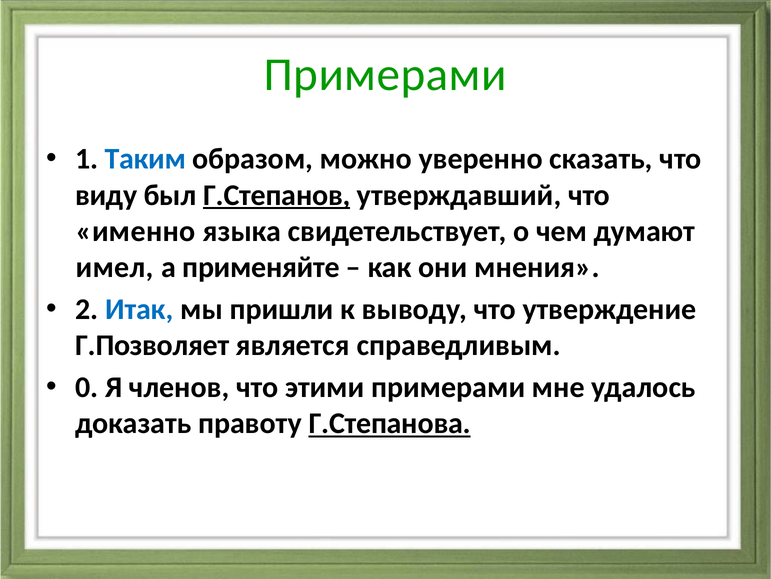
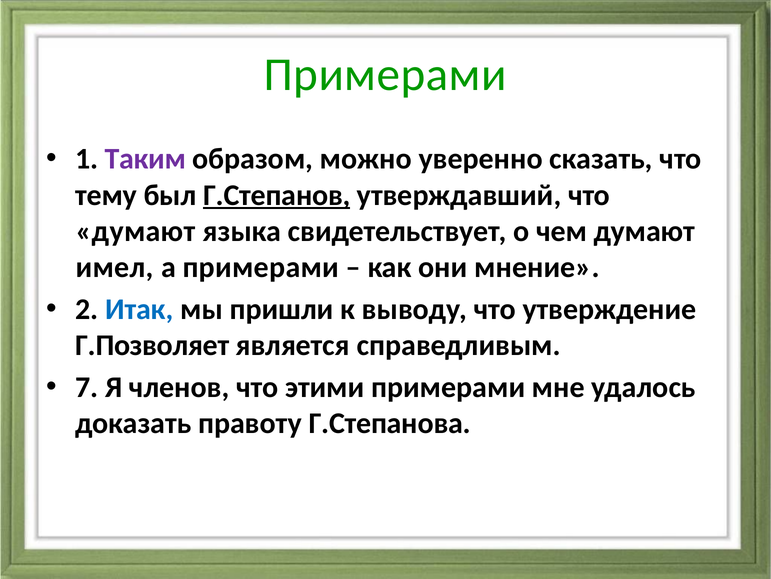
Таким colour: blue -> purple
виду: виду -> тему
именно at (136, 231): именно -> думают
а применяйте: применяйте -> примерами
мнения: мнения -> мнение
0: 0 -> 7
Г.Степанова underline: present -> none
